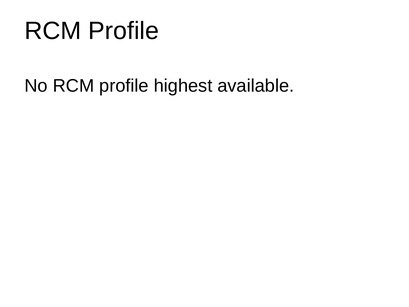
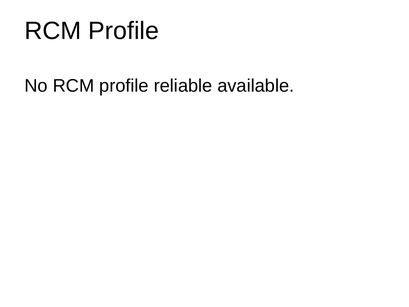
highest: highest -> reliable
